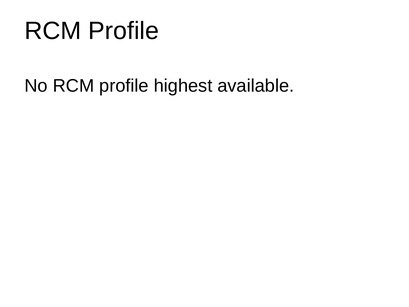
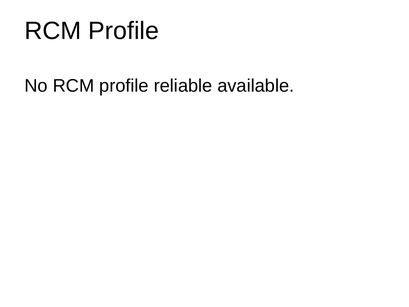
highest: highest -> reliable
